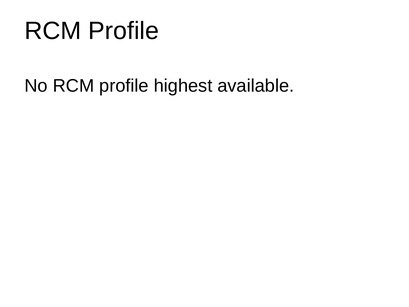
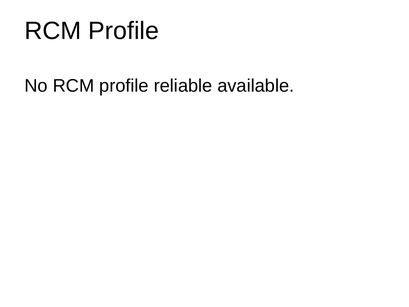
highest: highest -> reliable
